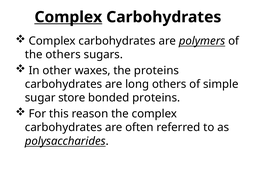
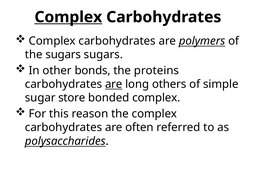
the others: others -> sugars
waxes: waxes -> bonds
are at (114, 84) underline: none -> present
bonded proteins: proteins -> complex
